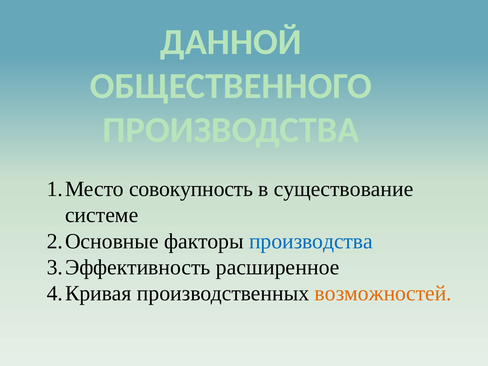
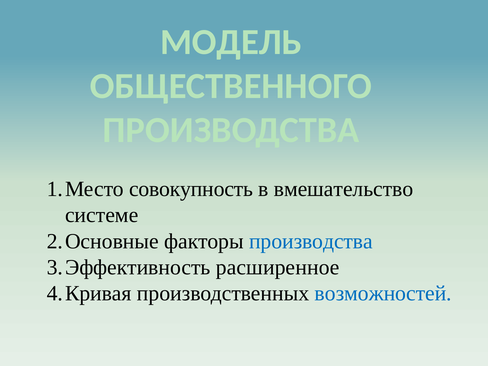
ДАННОЙ: ДАННОЙ -> МОДЕЛЬ
существование: существование -> вмешательство
возможностей colour: orange -> blue
